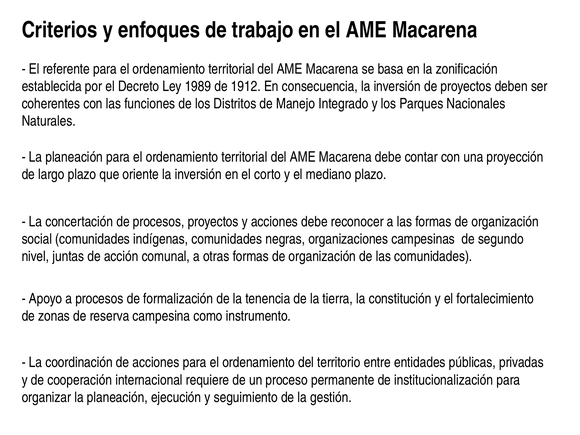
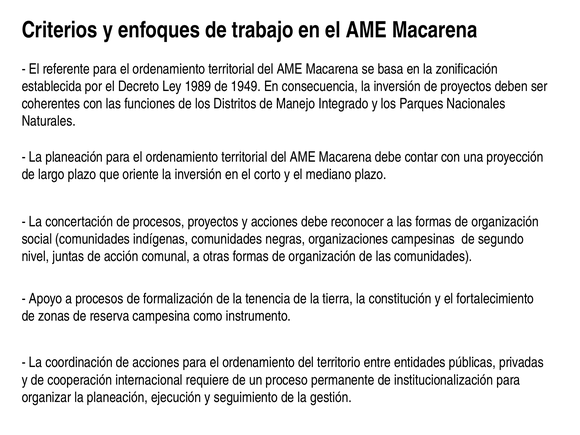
1912: 1912 -> 1949
